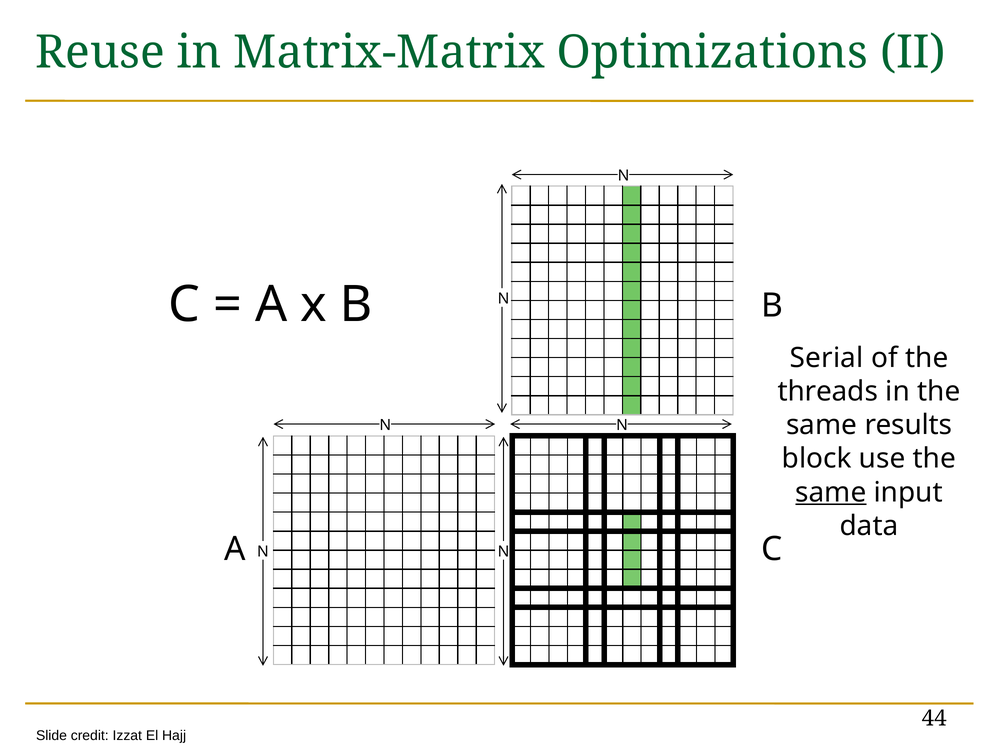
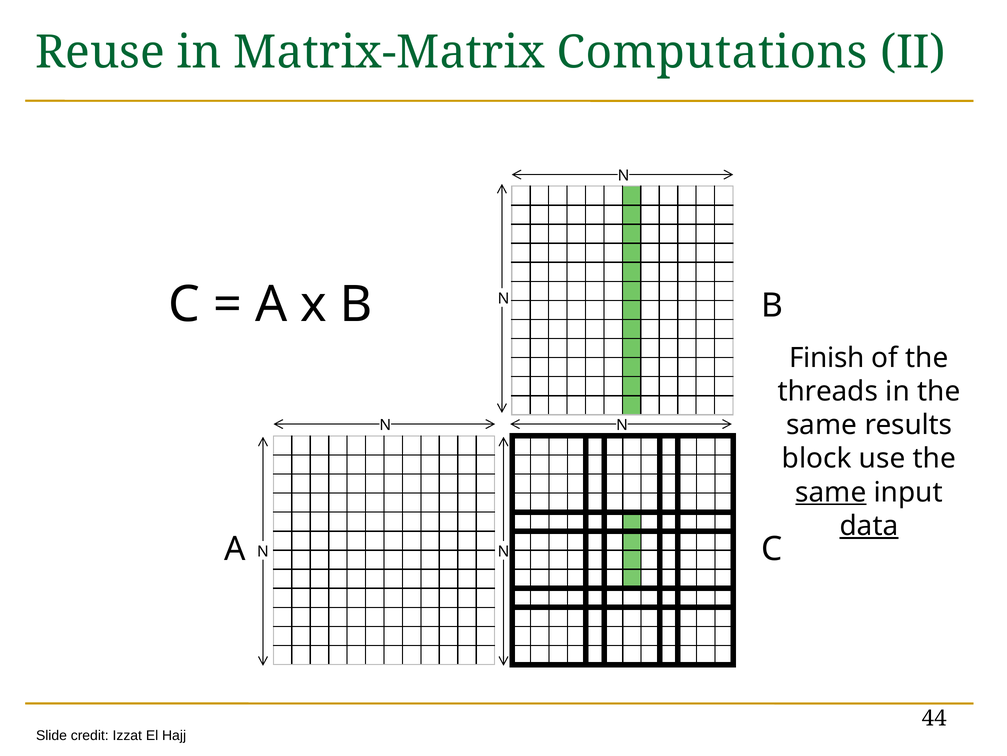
Optimizations: Optimizations -> Computations
Serial: Serial -> Finish
data underline: none -> present
